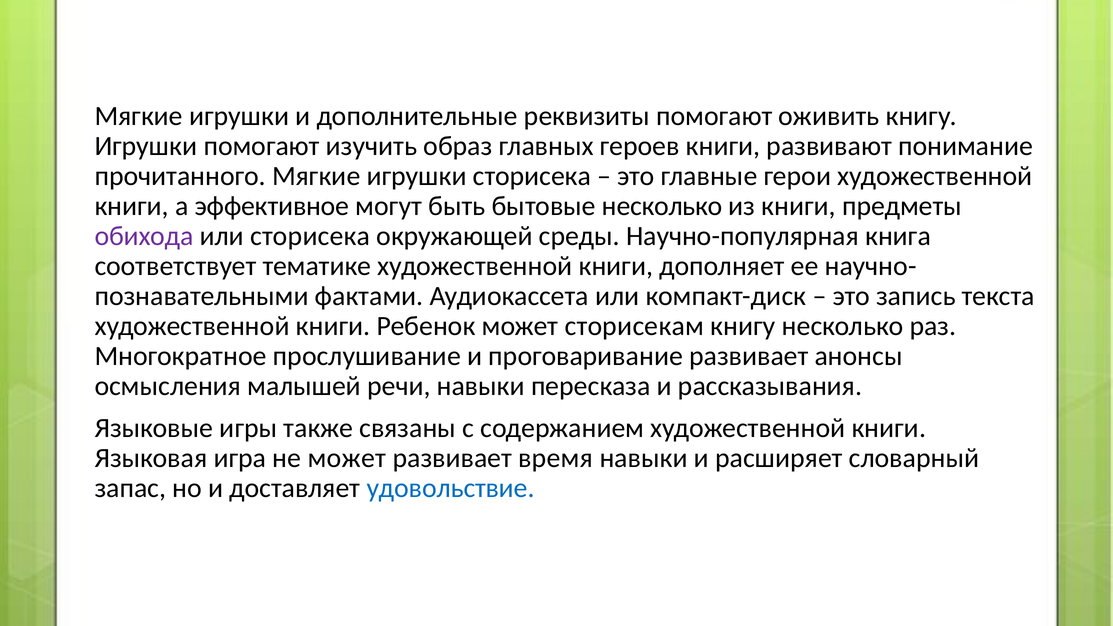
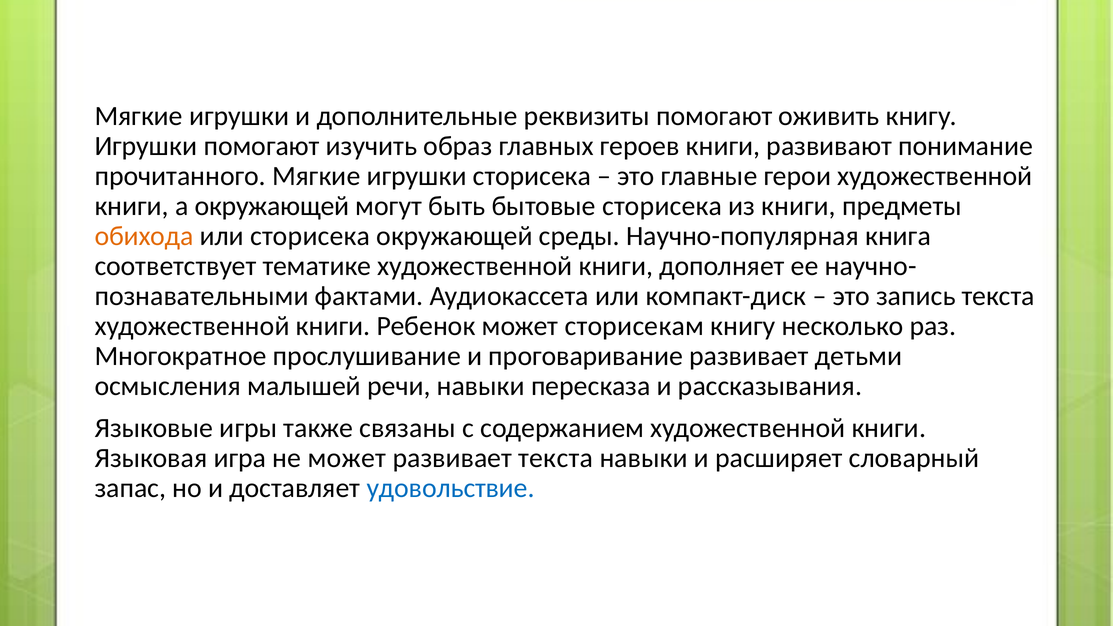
а эффективное: эффективное -> окружающей
бытовые несколько: несколько -> сторисека
обихода colour: purple -> orange
анонсы: анонсы -> детьми
развивает время: время -> текста
